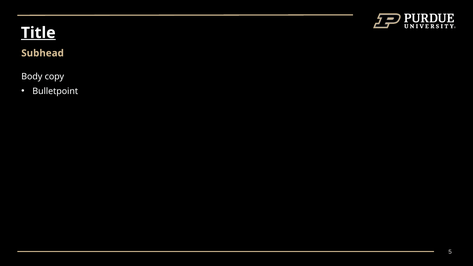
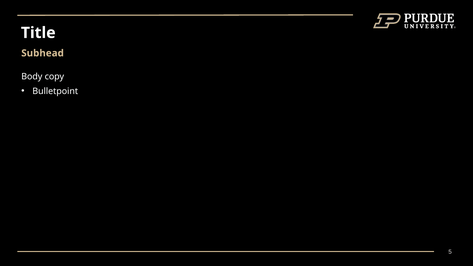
Title underline: present -> none
